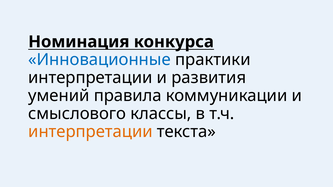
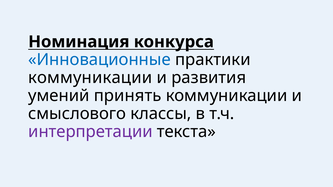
интерпретации at (90, 78): интерпретации -> коммуникации
правила: правила -> принять
интерпретации at (90, 132) colour: orange -> purple
